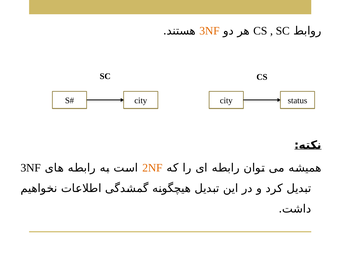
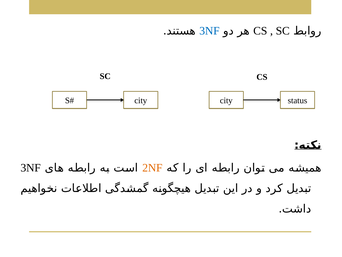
3NF at (209, 31) colour: orange -> blue
